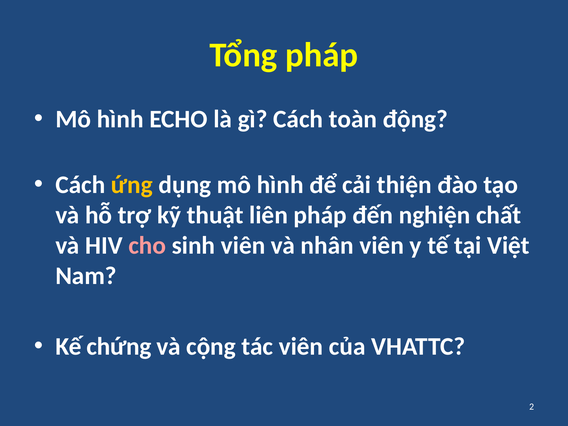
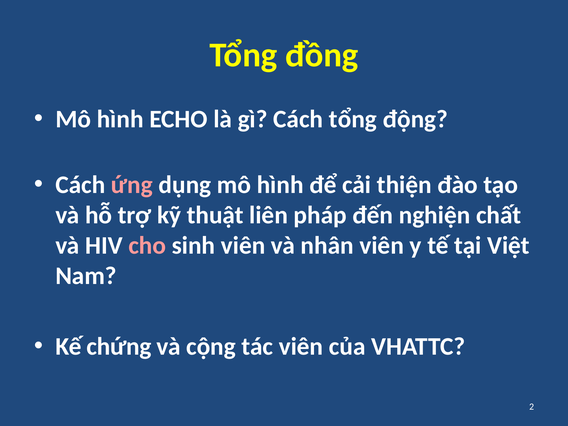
Tổng pháp: pháp -> đồng
Cách toàn: toàn -> tổng
ứng colour: yellow -> pink
